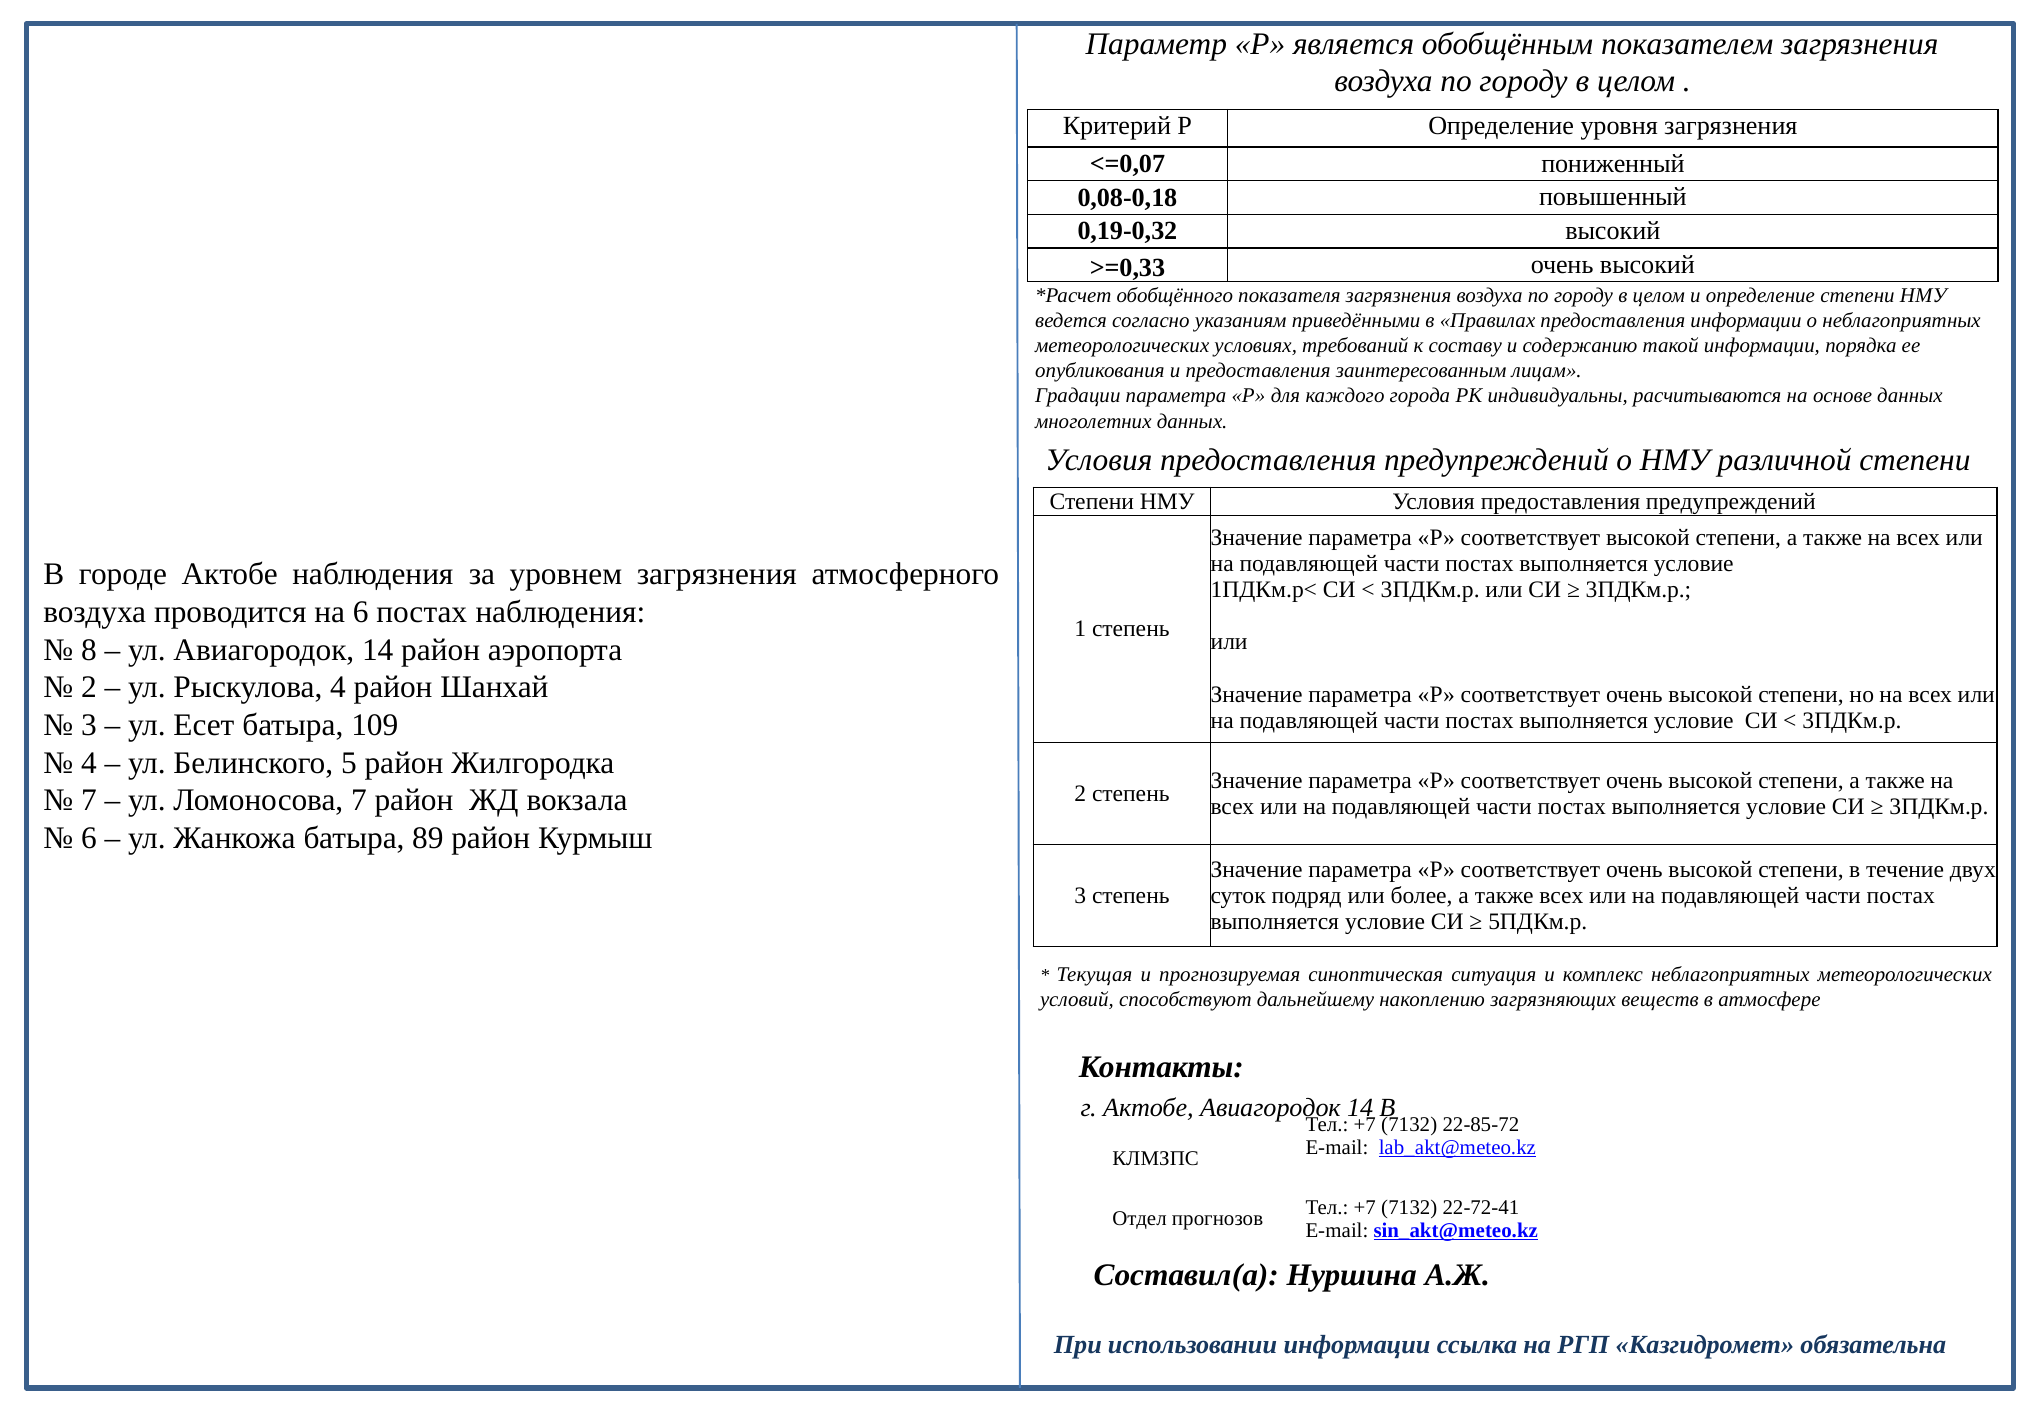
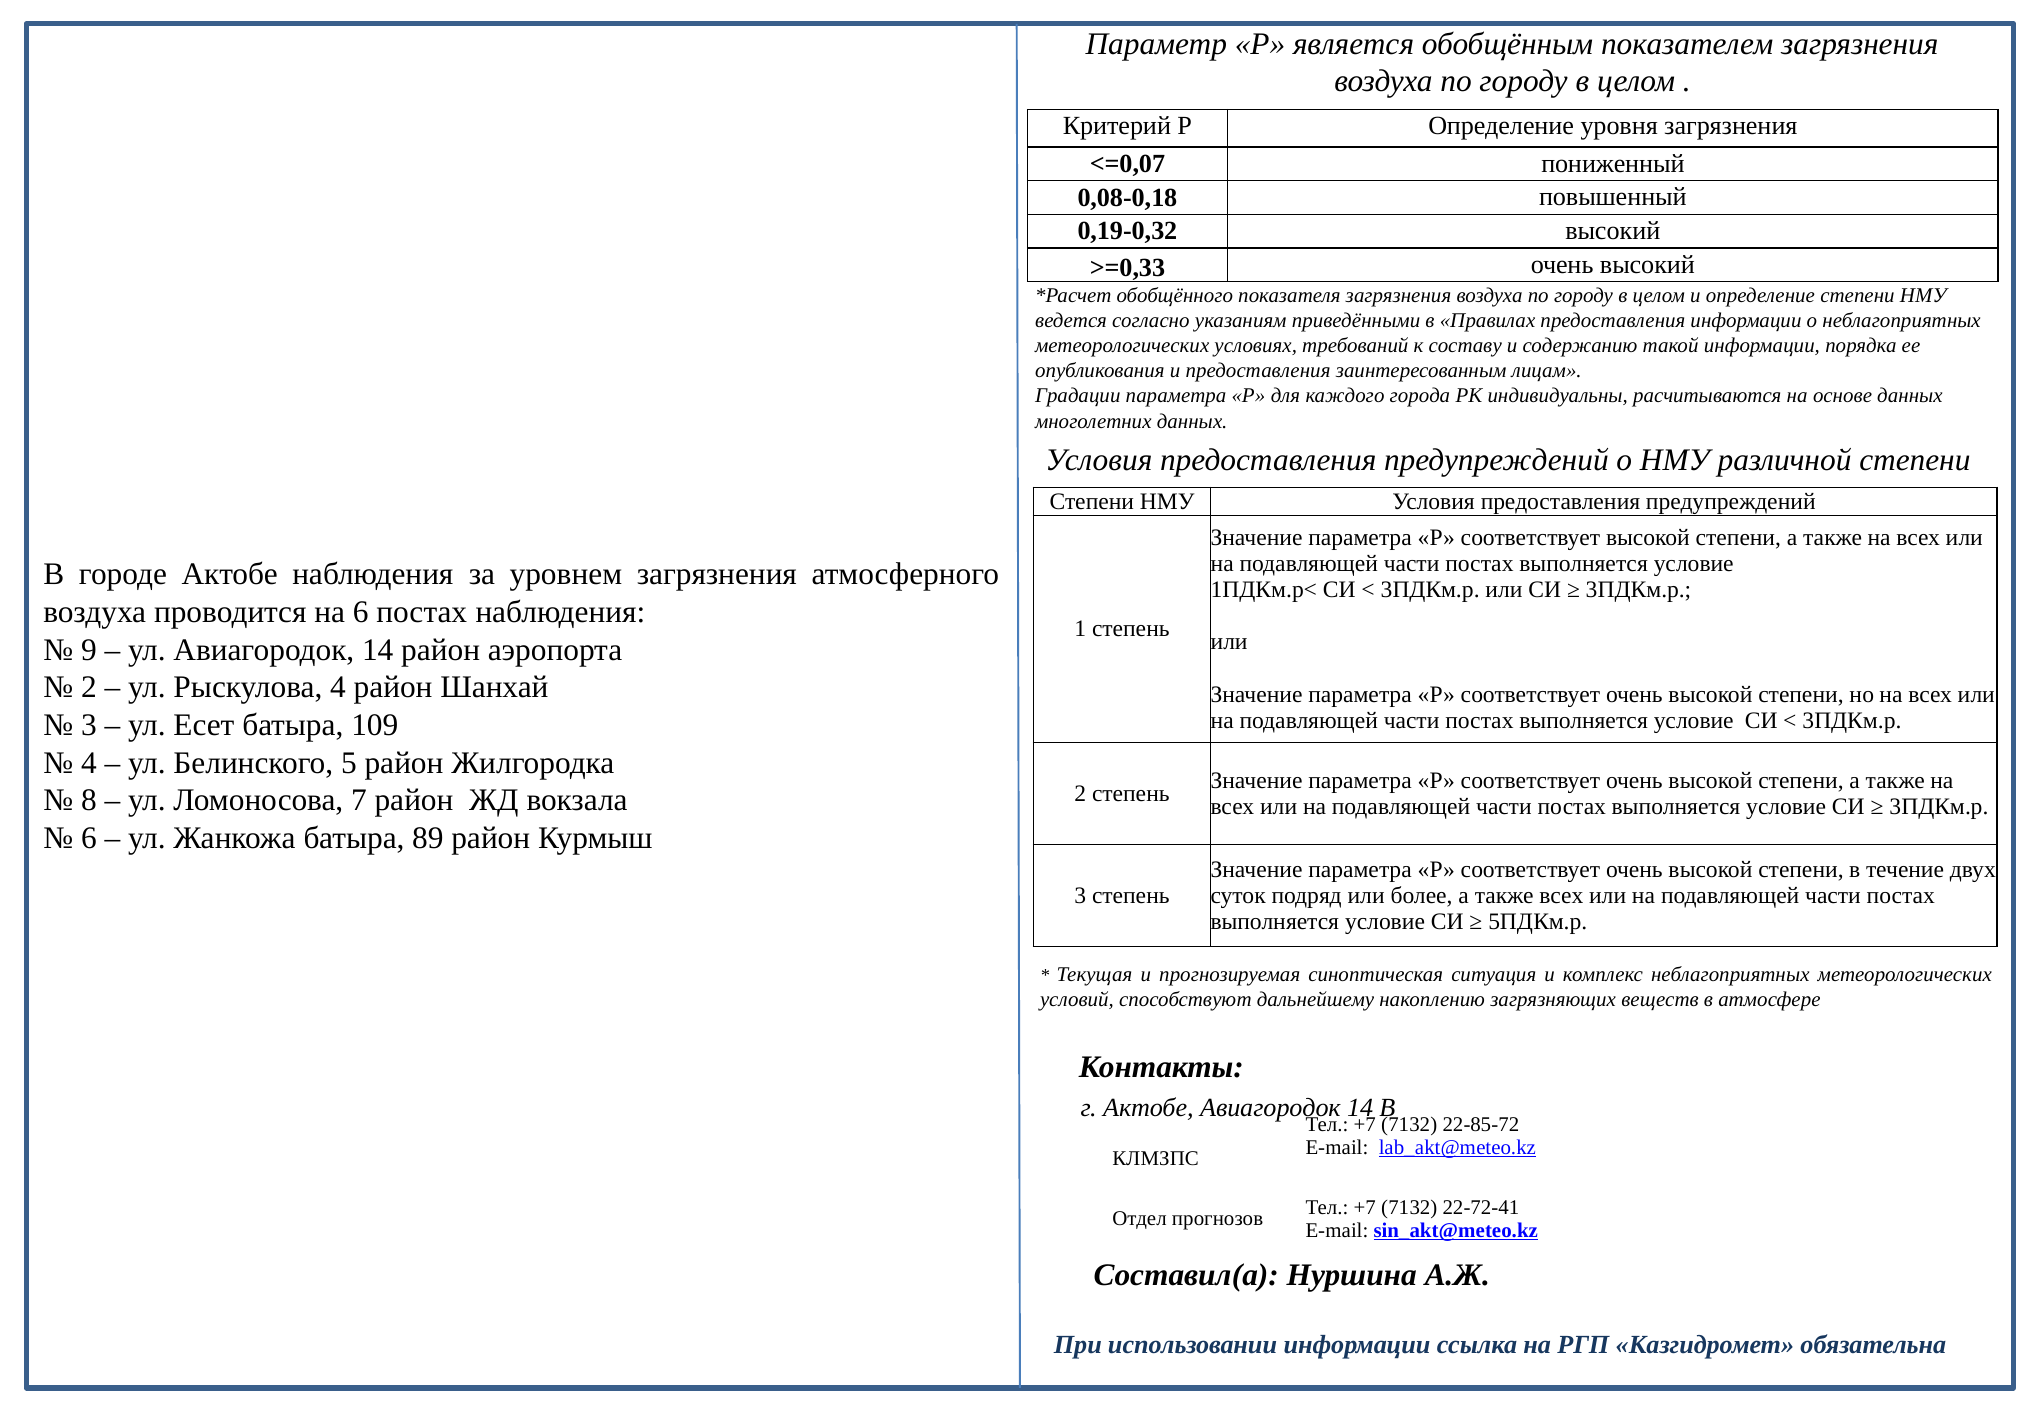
8: 8 -> 9
7 at (89, 801): 7 -> 8
